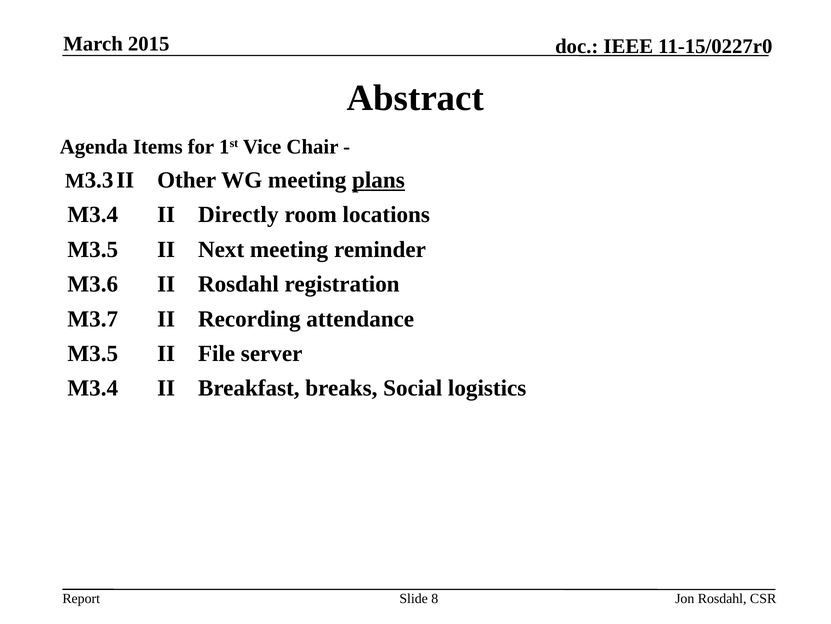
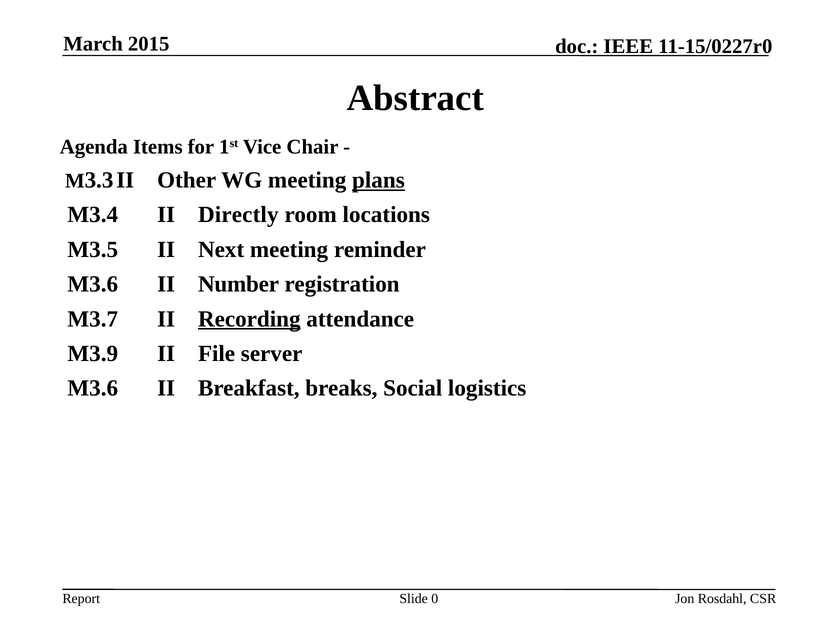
II Rosdahl: Rosdahl -> Number
Recording underline: none -> present
M3.5 at (93, 353): M3.5 -> M3.9
M3.4 at (93, 388): M3.4 -> M3.6
8: 8 -> 0
